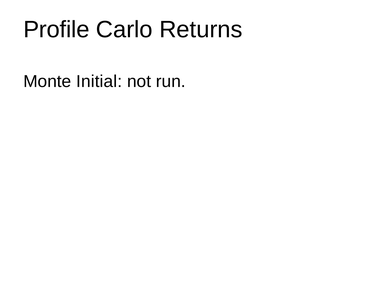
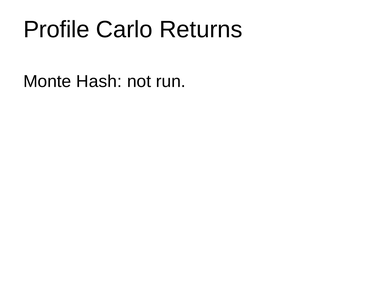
Initial: Initial -> Hash
